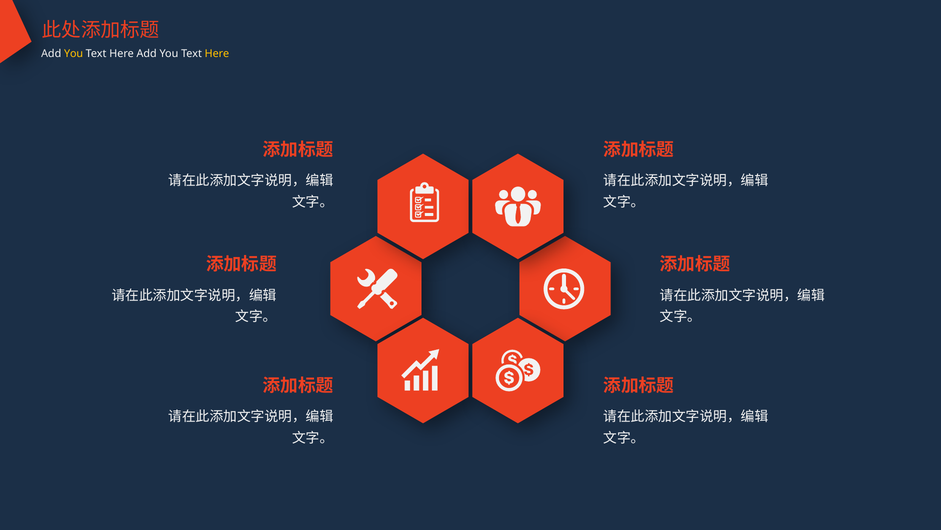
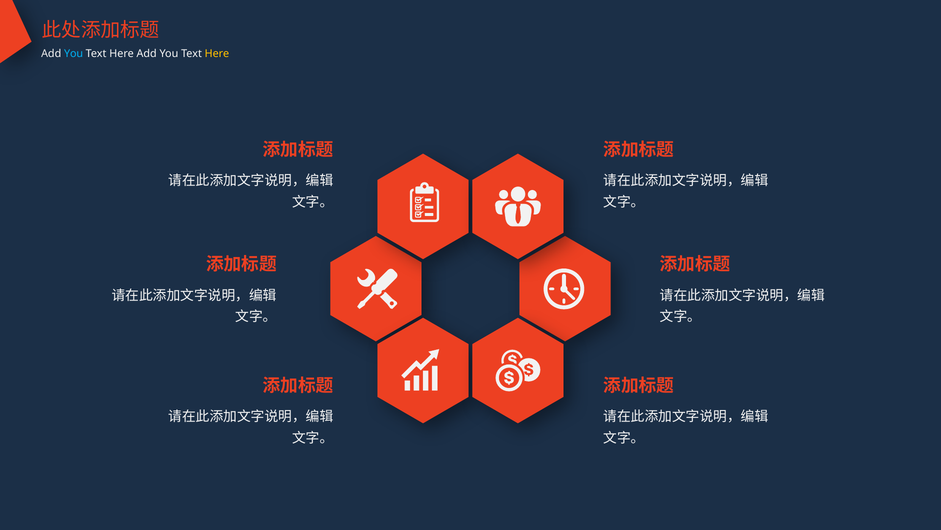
You at (74, 54) colour: yellow -> light blue
